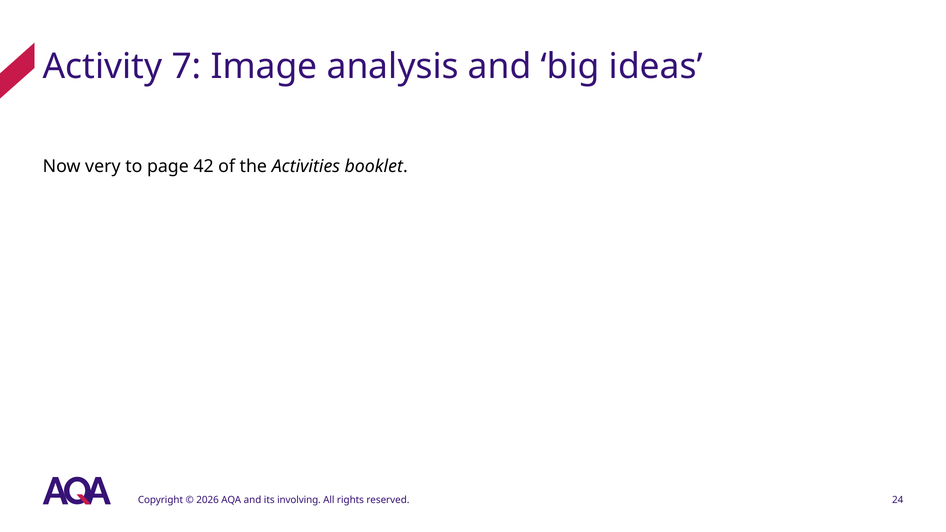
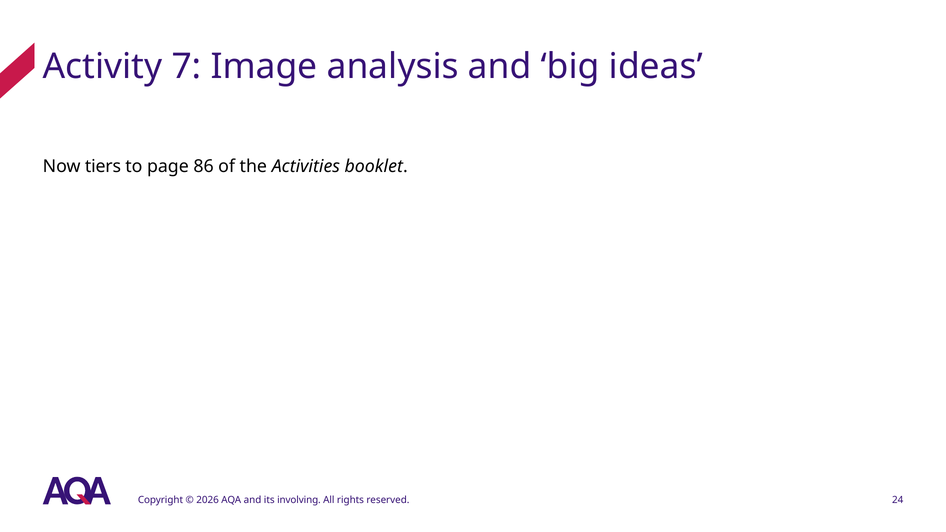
very: very -> tiers
42: 42 -> 86
